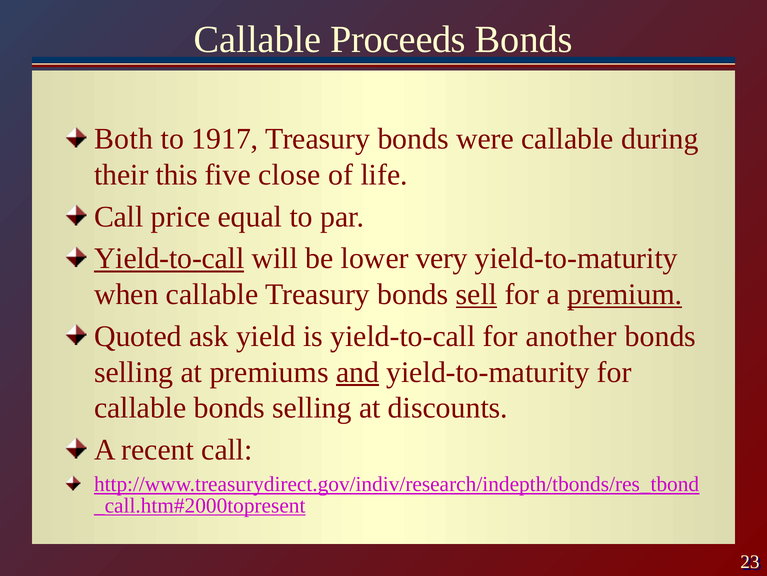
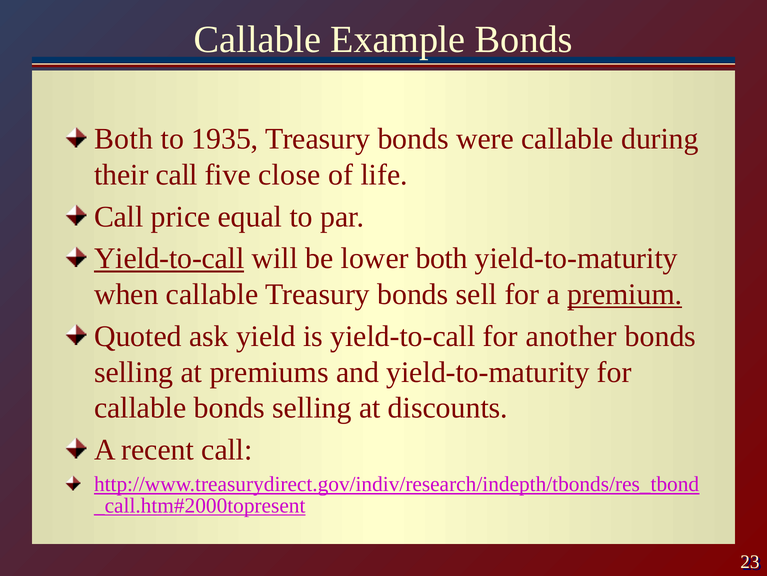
Proceeds: Proceeds -> Example
1917: 1917 -> 1935
their this: this -> call
lower very: very -> both
sell underline: present -> none
and underline: present -> none
